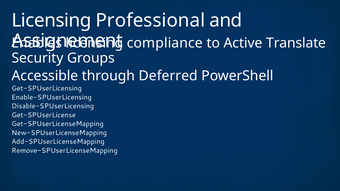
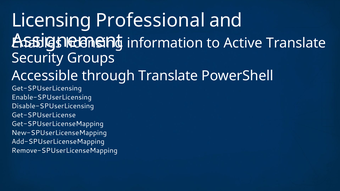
compliance: compliance -> information
through Deferred: Deferred -> Translate
